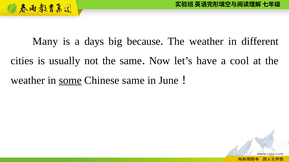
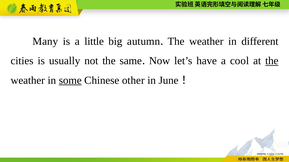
days: days -> little
because: because -> autumn
the at (272, 61) underline: none -> present
Chinese same: same -> other
